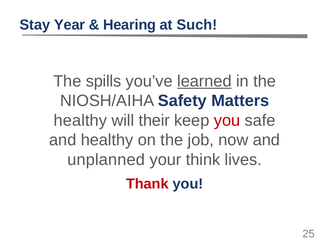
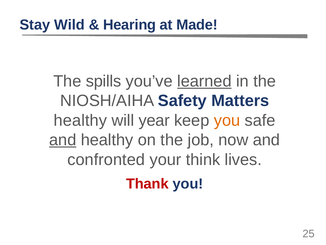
Year: Year -> Wild
Such: Such -> Made
their: their -> year
you at (227, 120) colour: red -> orange
and at (63, 140) underline: none -> present
unplanned: unplanned -> confronted
